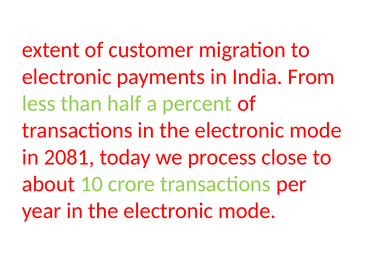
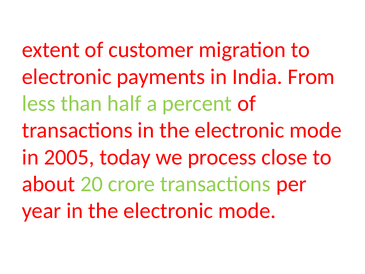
2081: 2081 -> 2005
10: 10 -> 20
